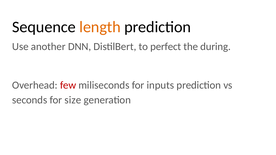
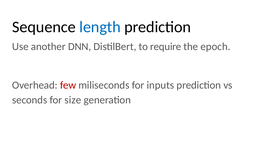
length colour: orange -> blue
perfect: perfect -> require
during: during -> epoch
